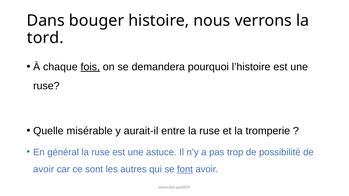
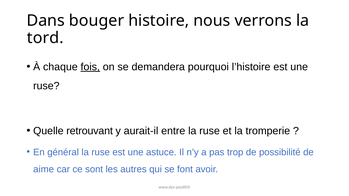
misérable: misérable -> retrouvant
avoir at (44, 169): avoir -> aime
font underline: present -> none
